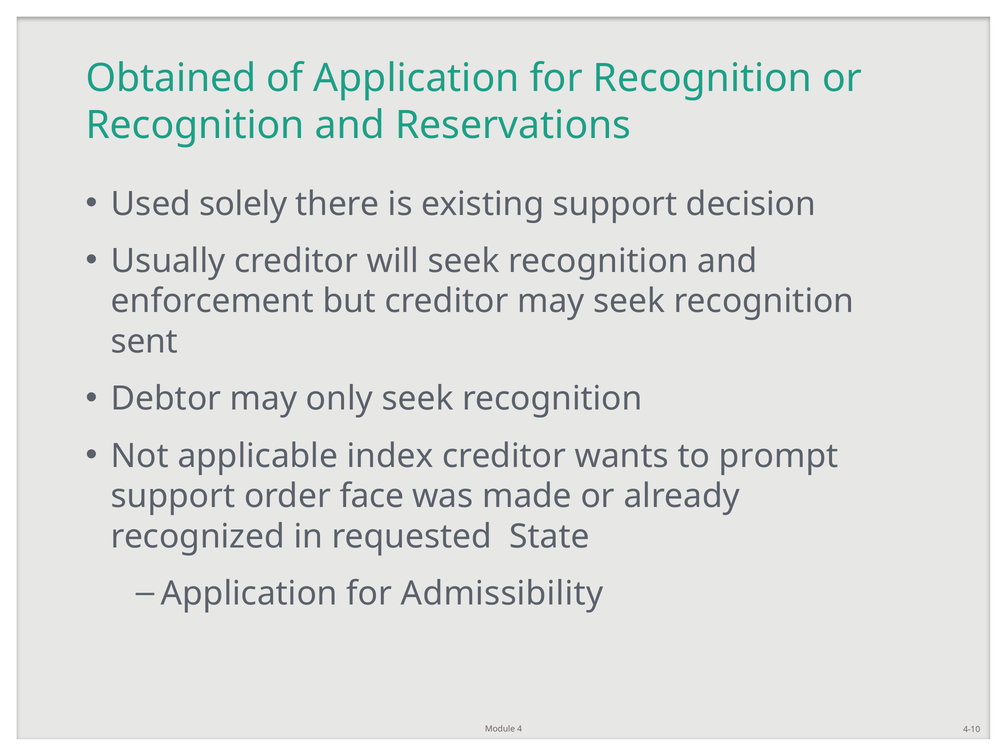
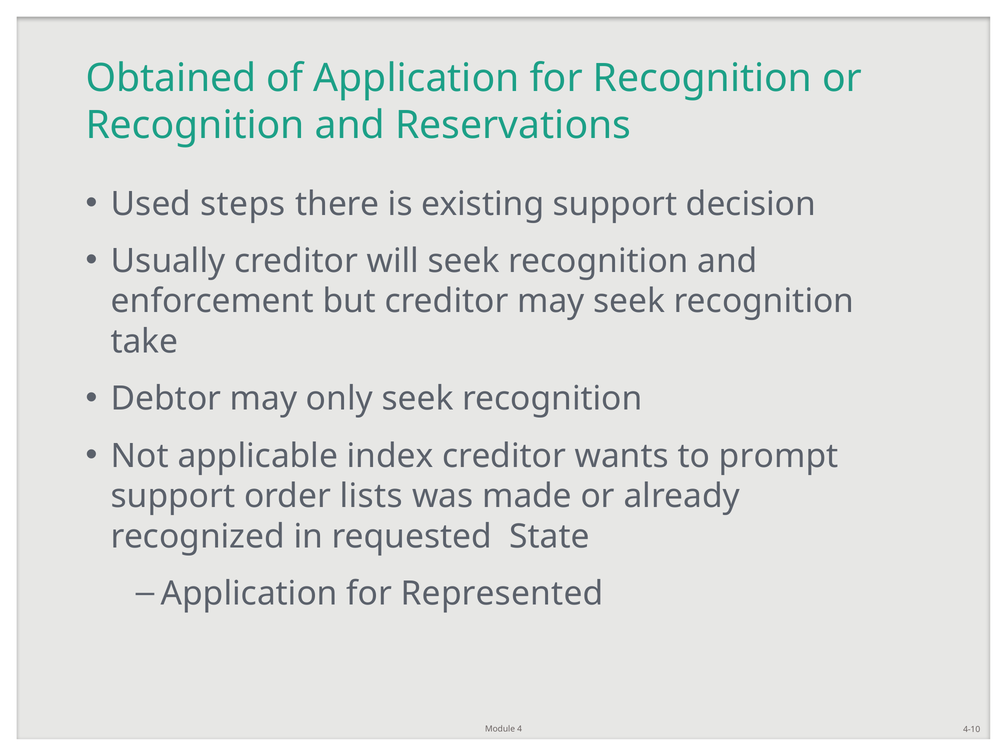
solely: solely -> steps
sent: sent -> take
face: face -> lists
Admissibility: Admissibility -> Represented
